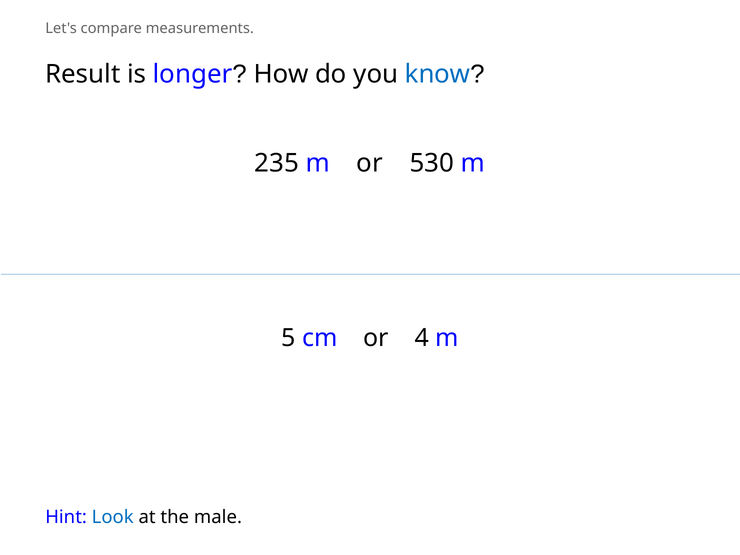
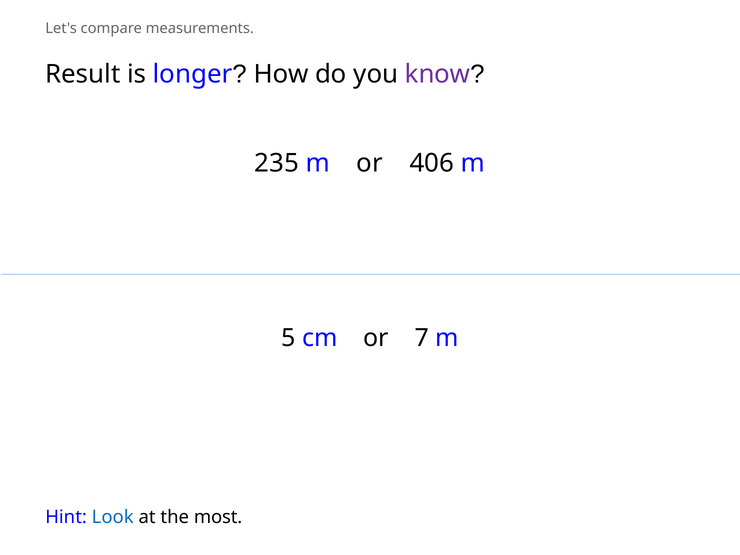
know colour: blue -> purple
530: 530 -> 406
4: 4 -> 7
male: male -> most
